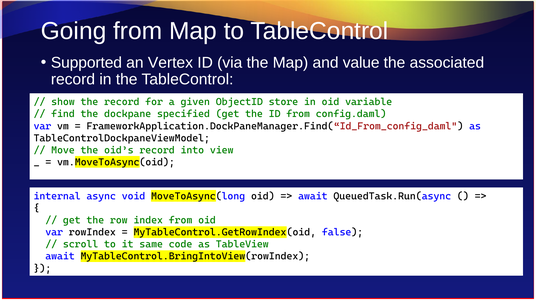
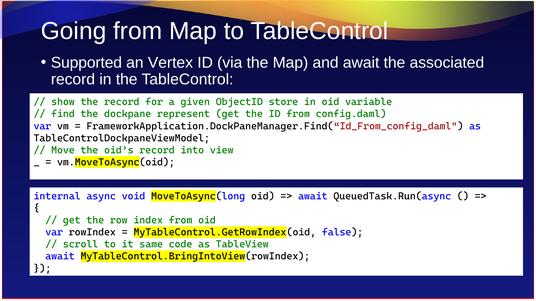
and value: value -> await
specified: specified -> represent
